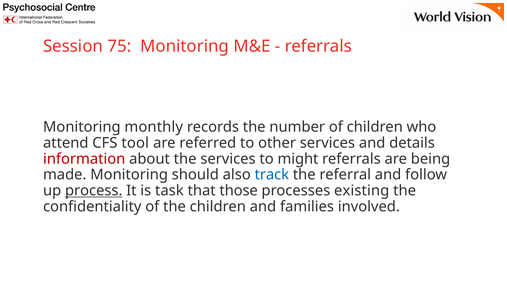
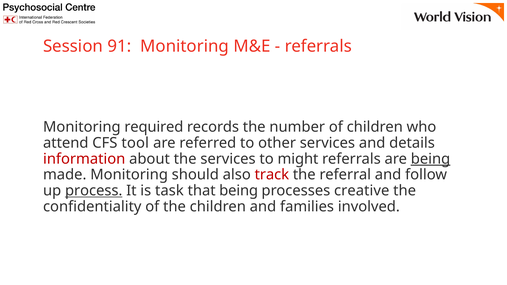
75: 75 -> 91
monthly: monthly -> required
being at (431, 159) underline: none -> present
track colour: blue -> red
that those: those -> being
existing: existing -> creative
